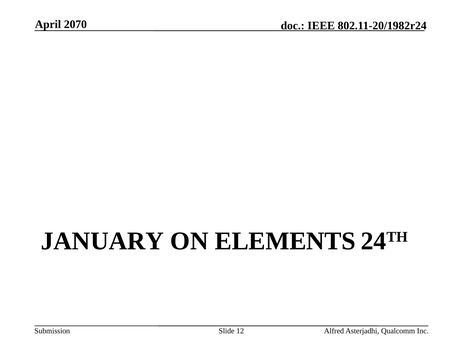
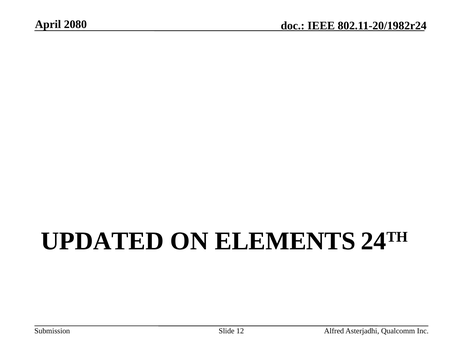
2070: 2070 -> 2080
JANUARY: JANUARY -> UPDATED
